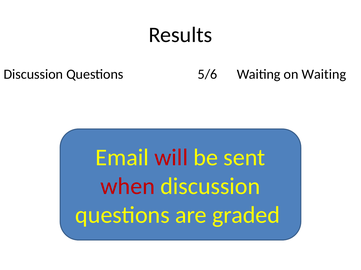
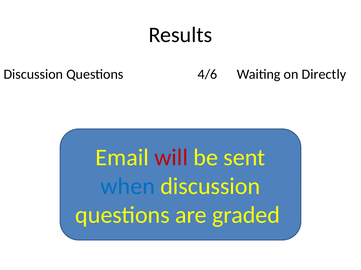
5/6: 5/6 -> 4/6
on Waiting: Waiting -> Directly
when colour: red -> blue
